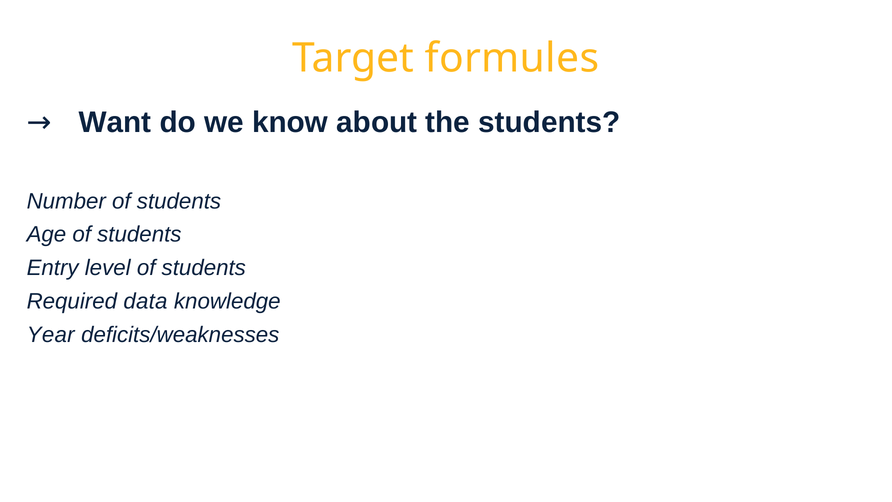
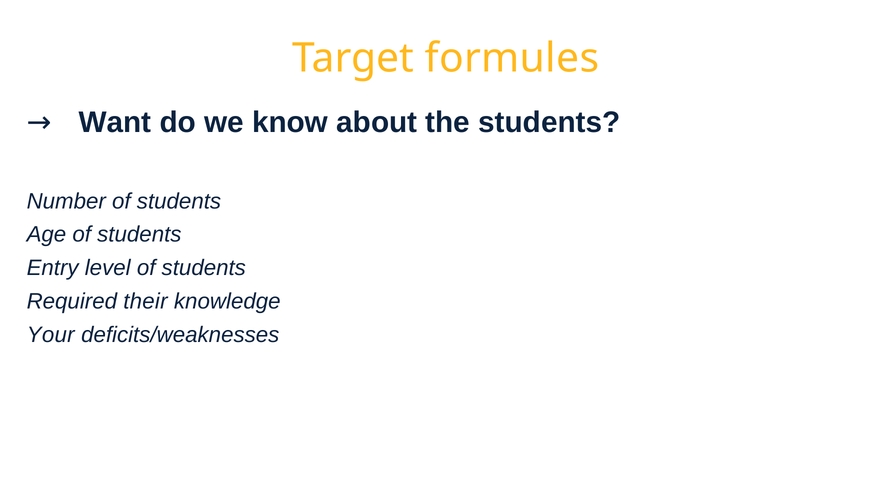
data: data -> their
Year: Year -> Your
